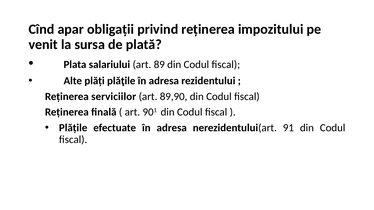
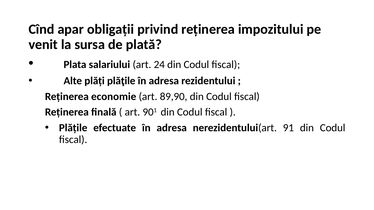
89: 89 -> 24
serviciilor: serviciilor -> economie
